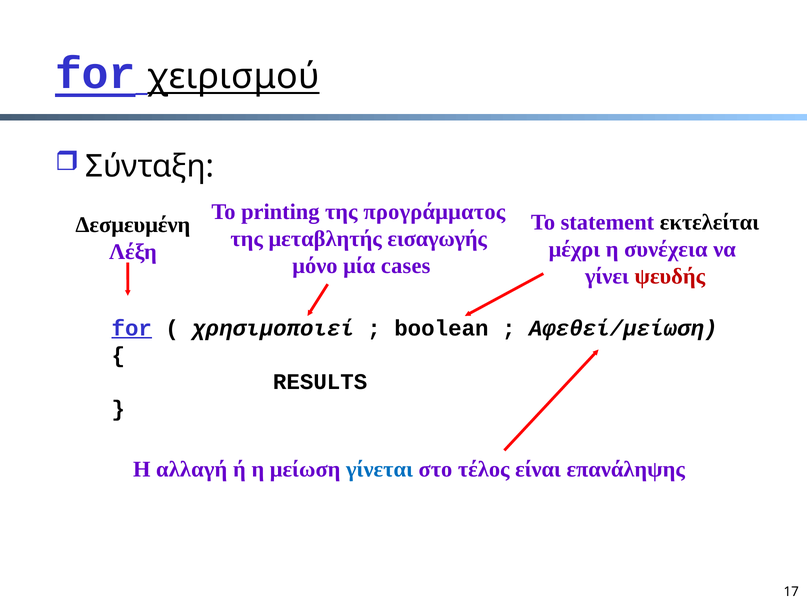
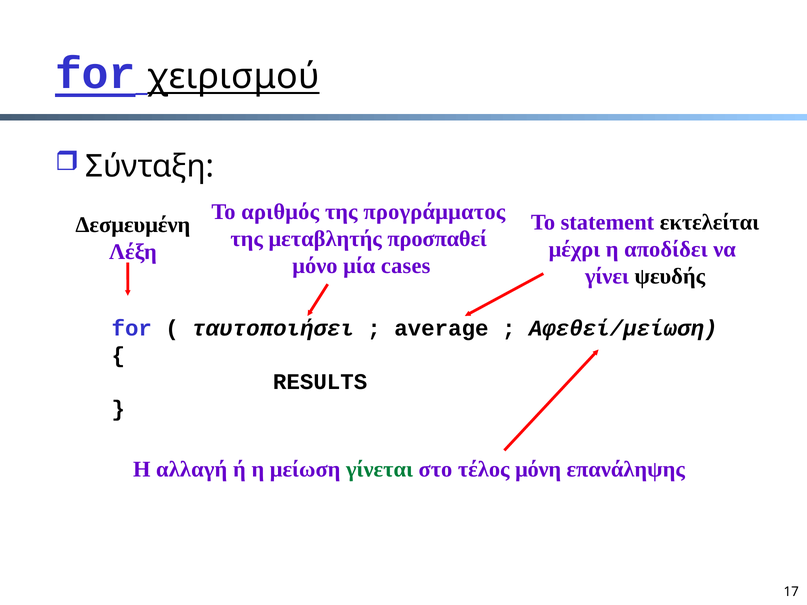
printing: printing -> αριθμός
εισαγωγής: εισαγωγής -> προσπαθεί
συνέχεια: συνέχεια -> αποδίδει
ψευδής colour: red -> black
for at (132, 328) underline: present -> none
χρησιμοποιεί: χρησιμοποιεί -> ταυτοποιήσει
boolean: boolean -> average
γίνεται colour: blue -> green
είναι: είναι -> μόνη
